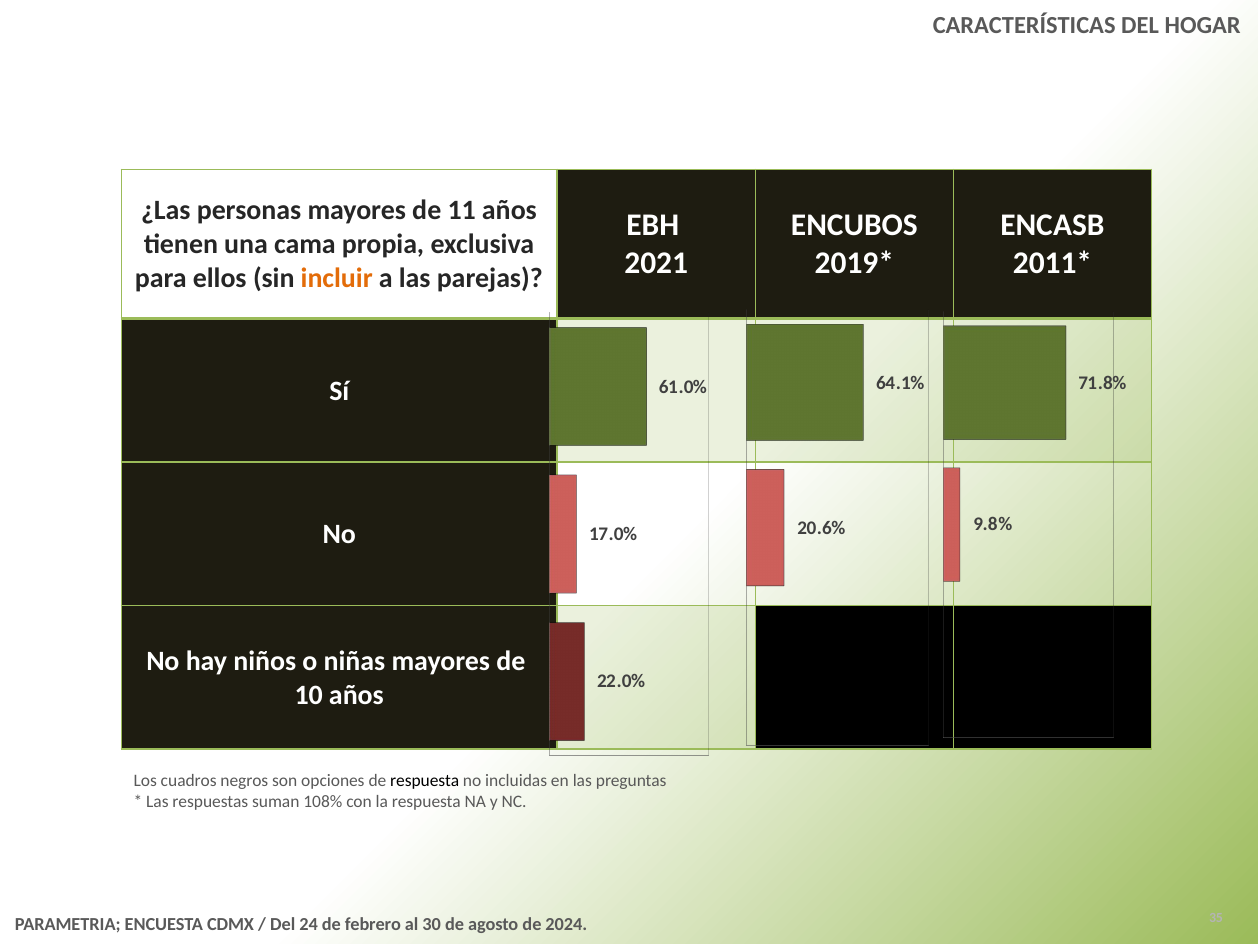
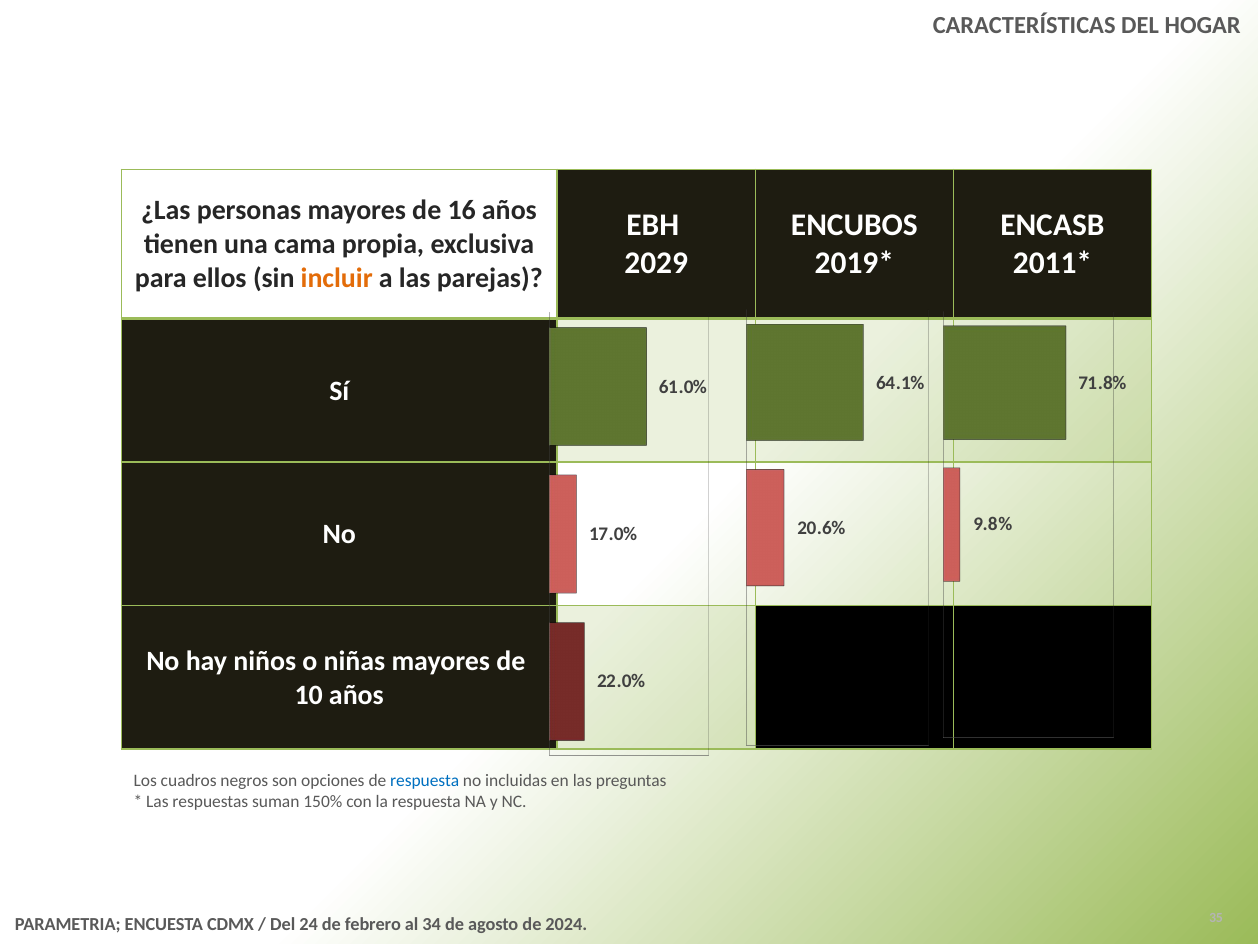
11: 11 -> 16
2021: 2021 -> 2029
respuesta at (425, 780) colour: black -> blue
108%: 108% -> 150%
30: 30 -> 34
